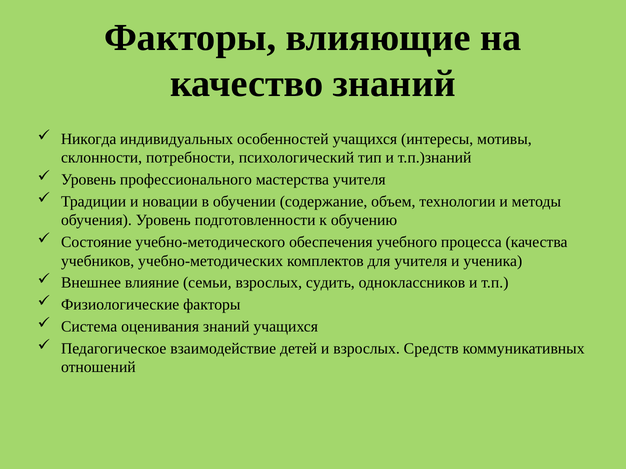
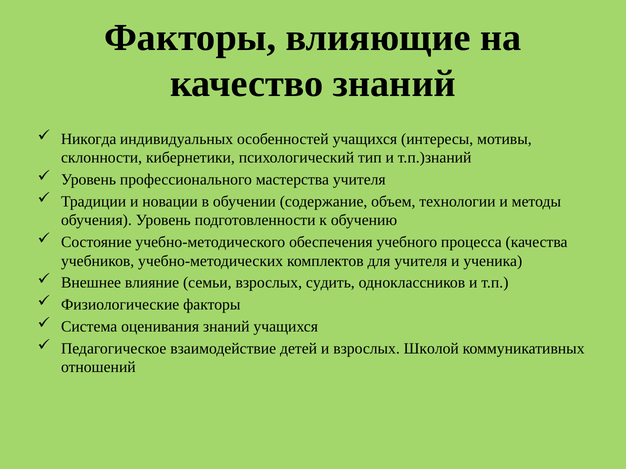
потребности: потребности -> кибернетики
Средств: Средств -> Школой
